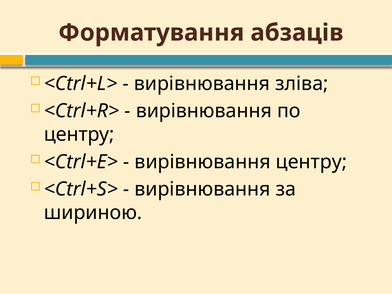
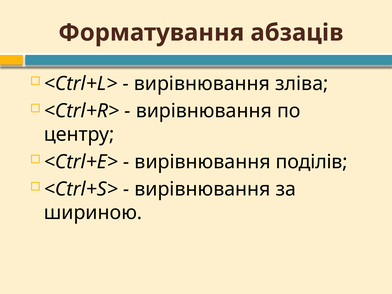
вирівнювання центру: центру -> поділів
